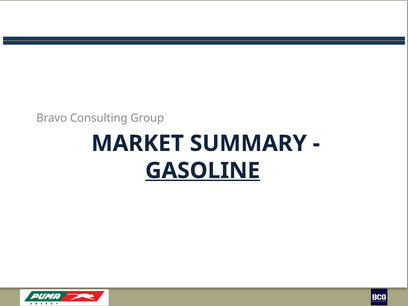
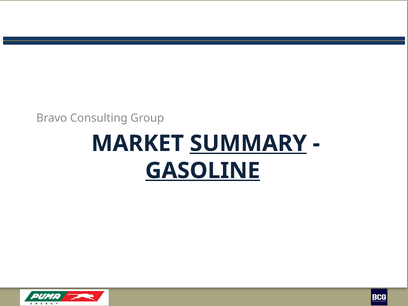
SUMMARY underline: none -> present
